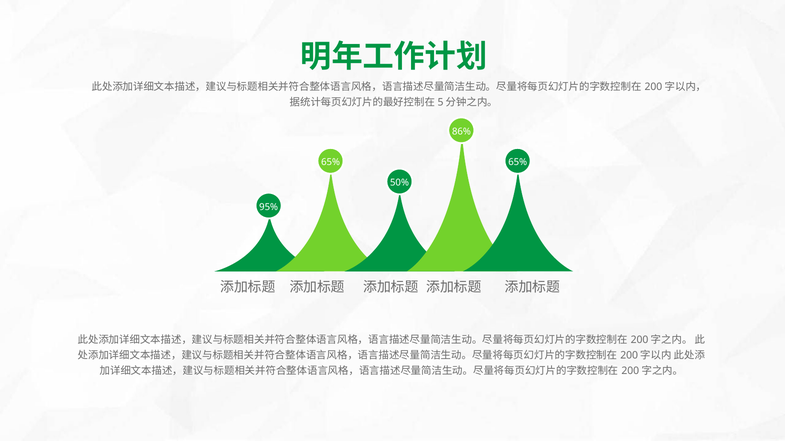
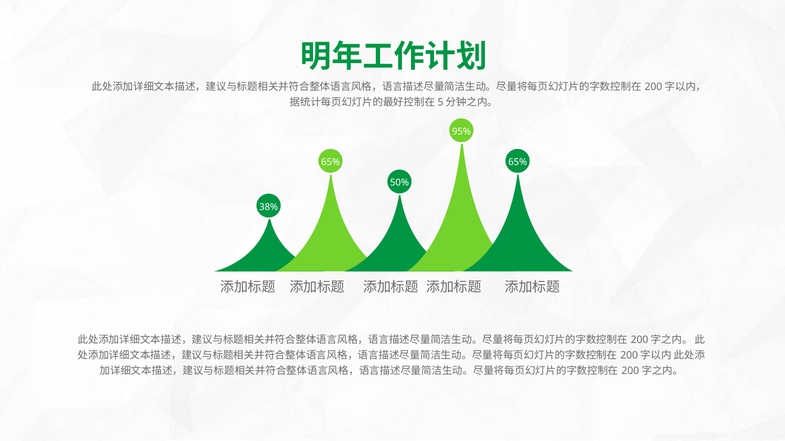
86%: 86% -> 95%
95%: 95% -> 38%
